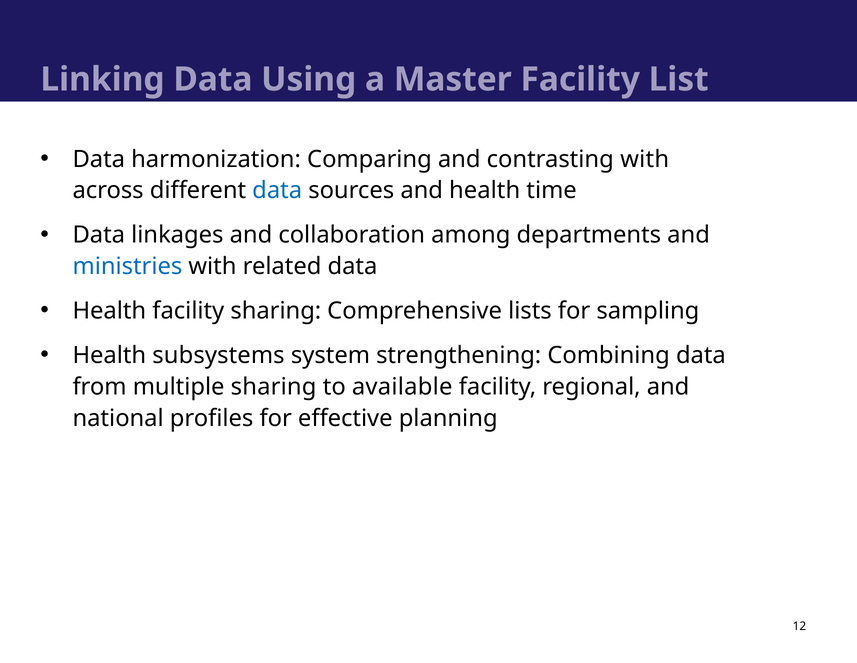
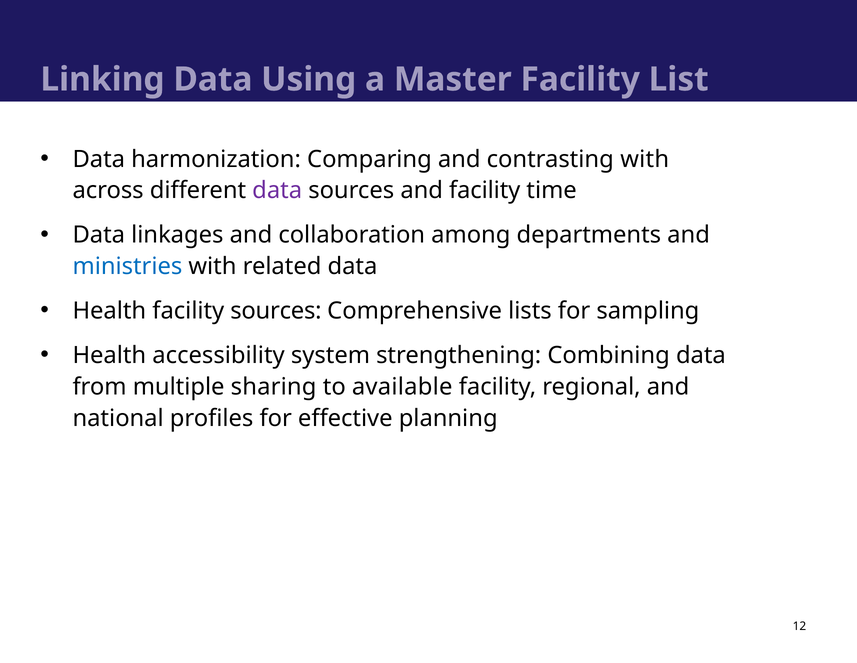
data at (277, 190) colour: blue -> purple
and health: health -> facility
facility sharing: sharing -> sources
subsystems: subsystems -> accessibility
